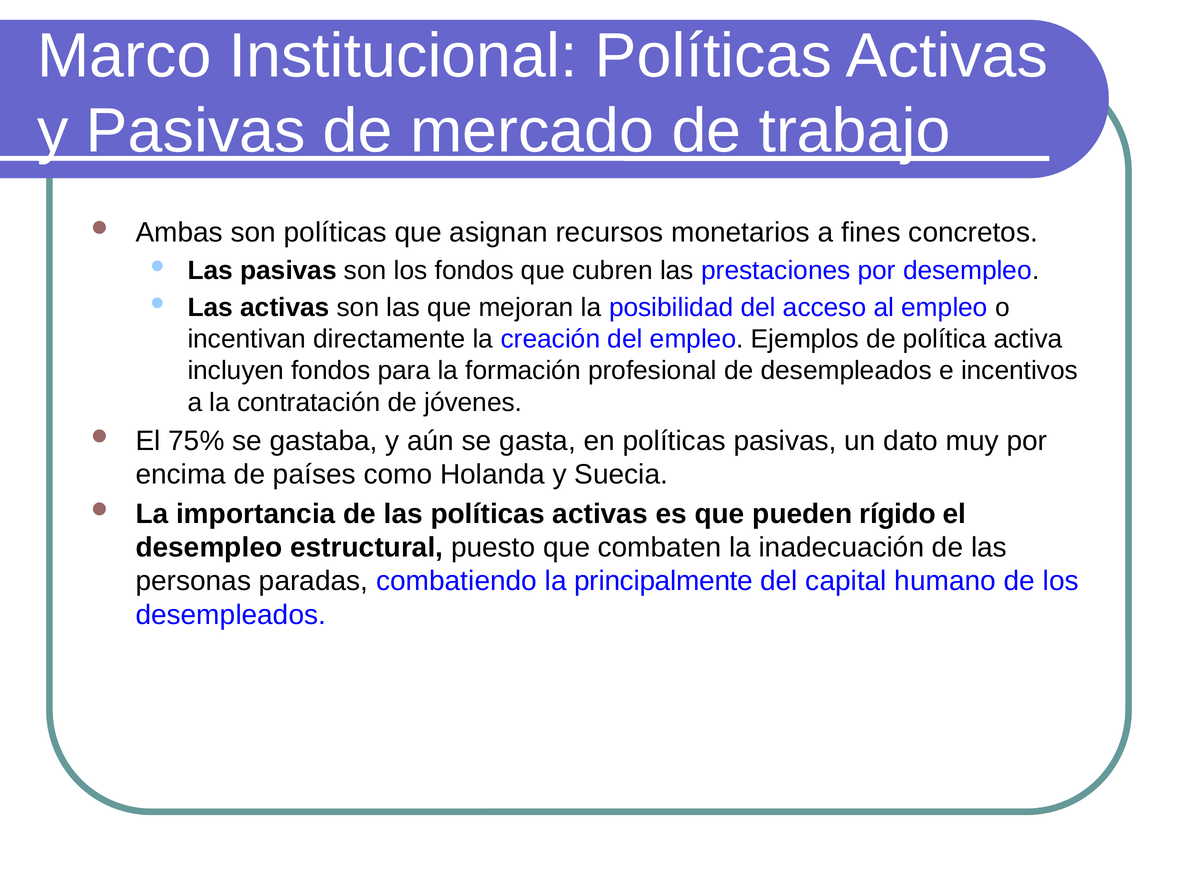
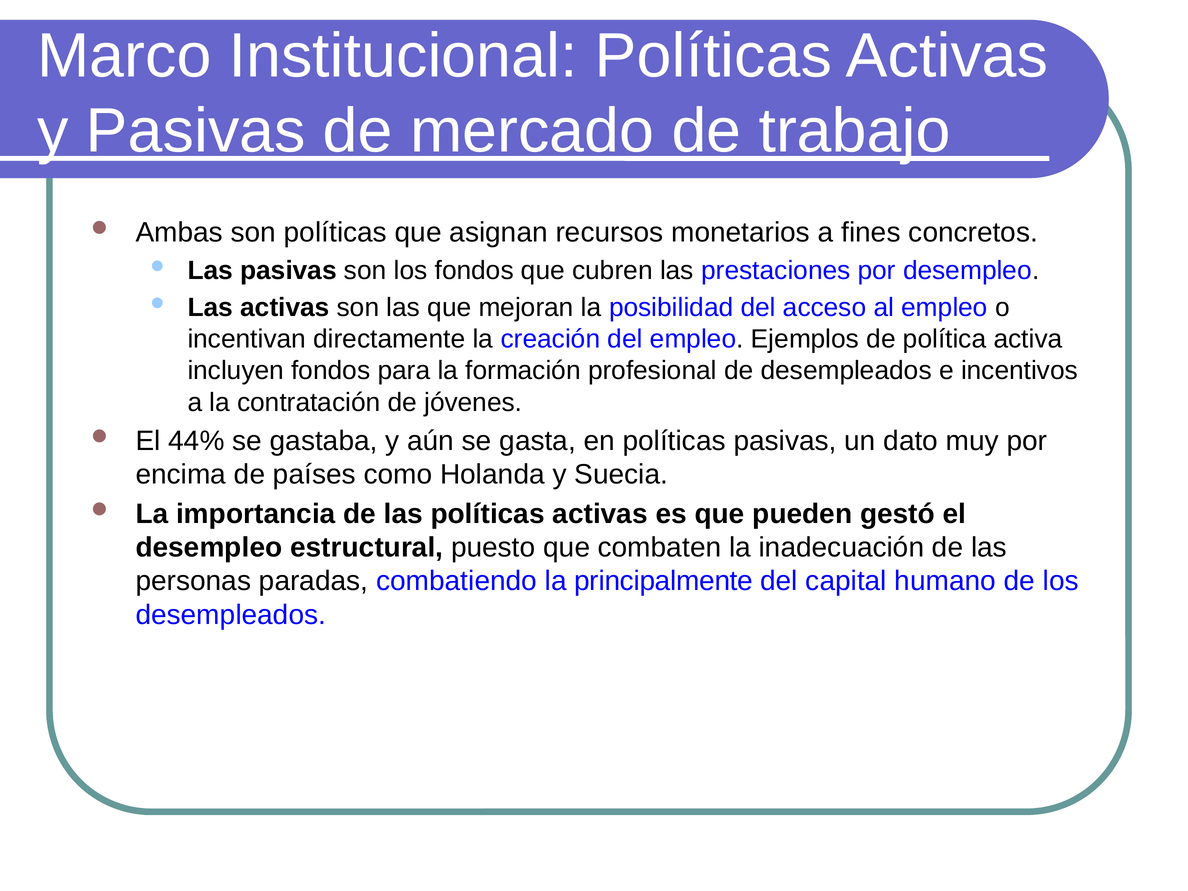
75%: 75% -> 44%
rígido: rígido -> gestó
